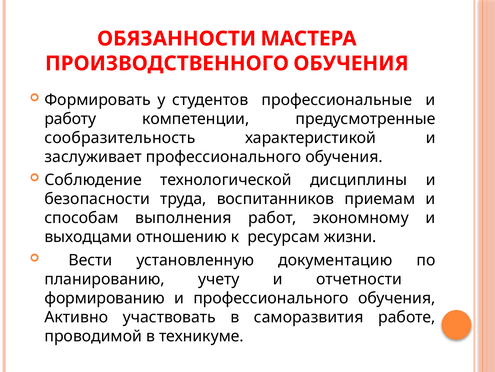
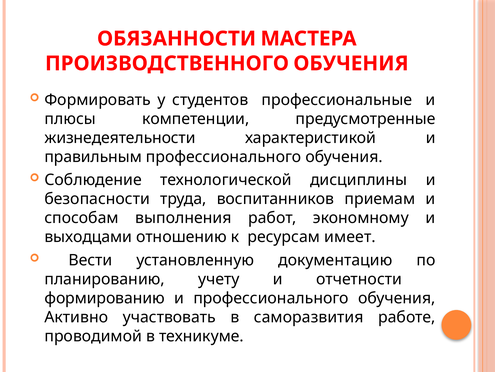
работу: работу -> плюсы
сообразительность: сообразительность -> жизнедеятельности
заслуживает: заслуживает -> правильным
жизни: жизни -> имеет
